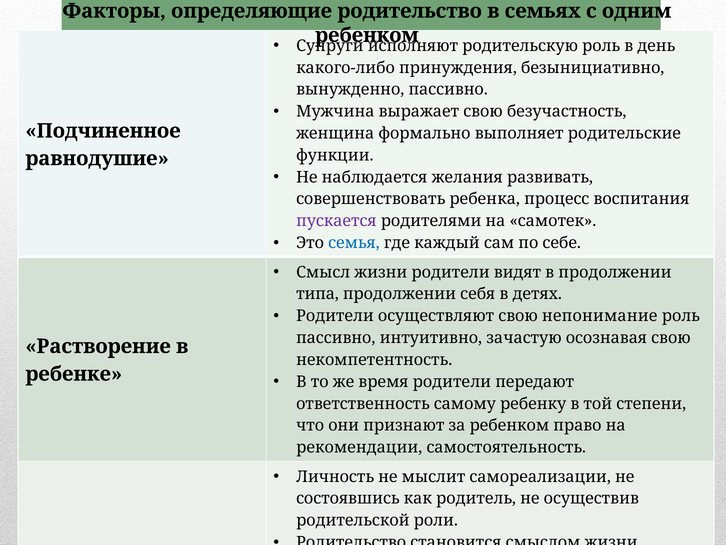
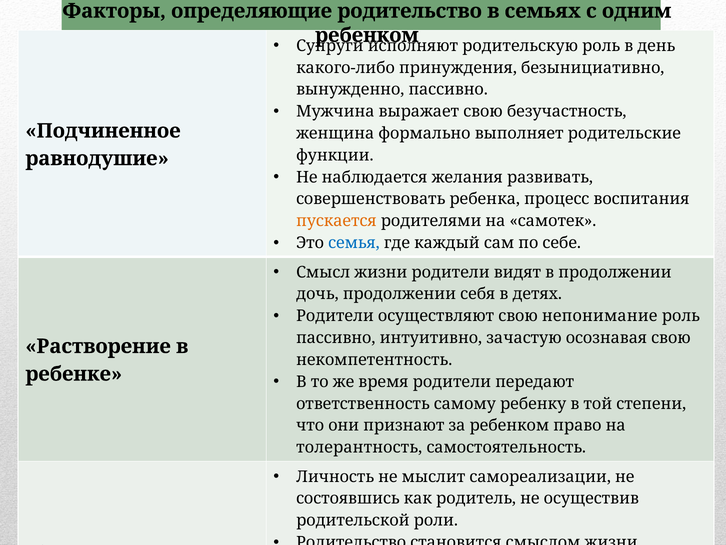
пускается colour: purple -> orange
типа: типа -> дочь
рекомендации: рекомендации -> толерантность
